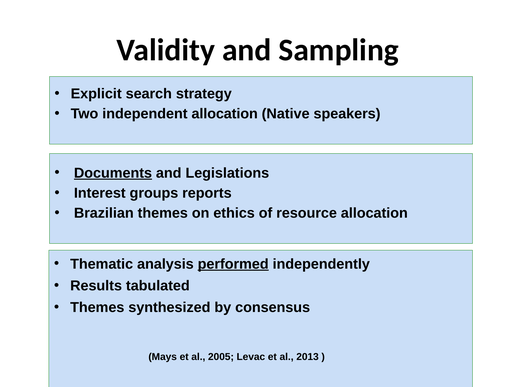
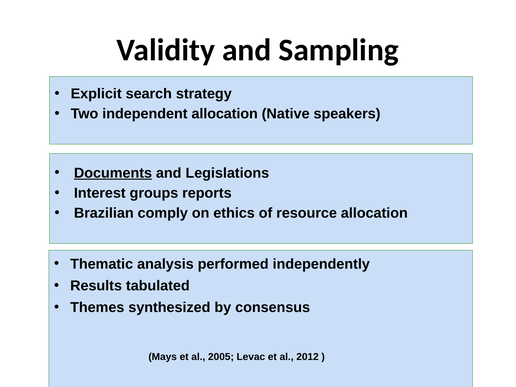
Brazilian themes: themes -> comply
performed underline: present -> none
2013: 2013 -> 2012
